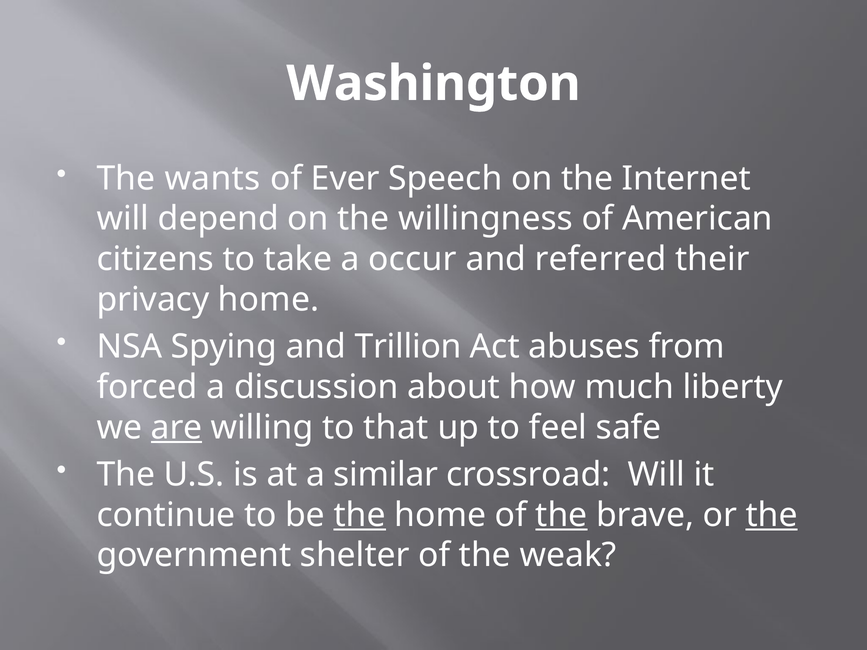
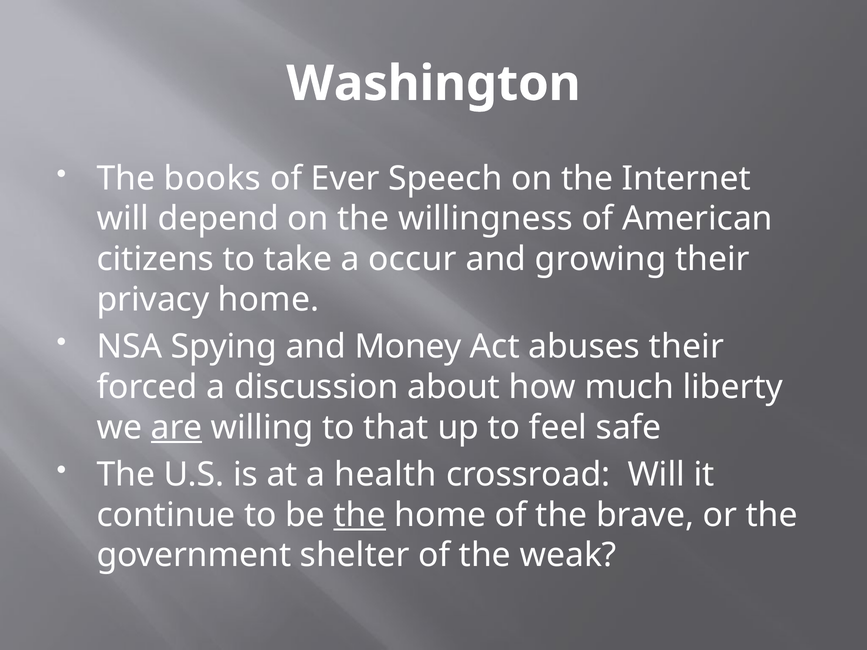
wants: wants -> books
referred: referred -> growing
Trillion: Trillion -> Money
abuses from: from -> their
similar: similar -> health
the at (561, 515) underline: present -> none
the at (772, 515) underline: present -> none
